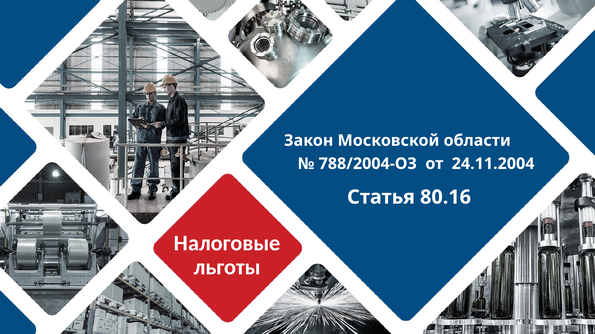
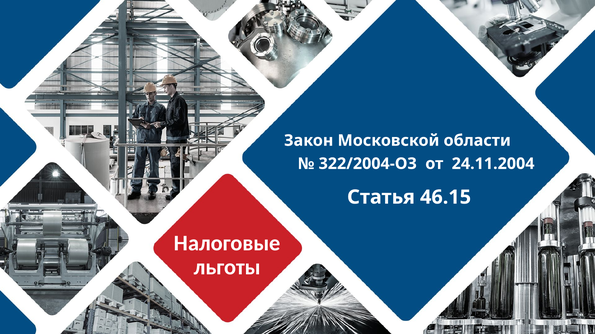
788/2004-ОЗ: 788/2004-ОЗ -> 322/2004-ОЗ
80.16: 80.16 -> 46.15
